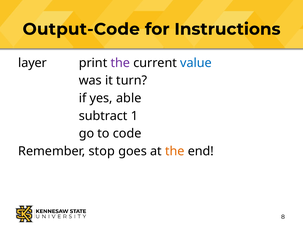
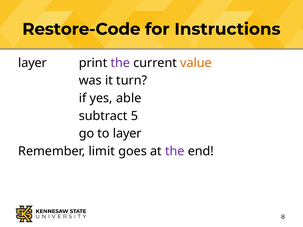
Output-Code: Output-Code -> Restore-Code
value colour: blue -> orange
1: 1 -> 5
to code: code -> layer
stop: stop -> limit
the at (175, 151) colour: orange -> purple
